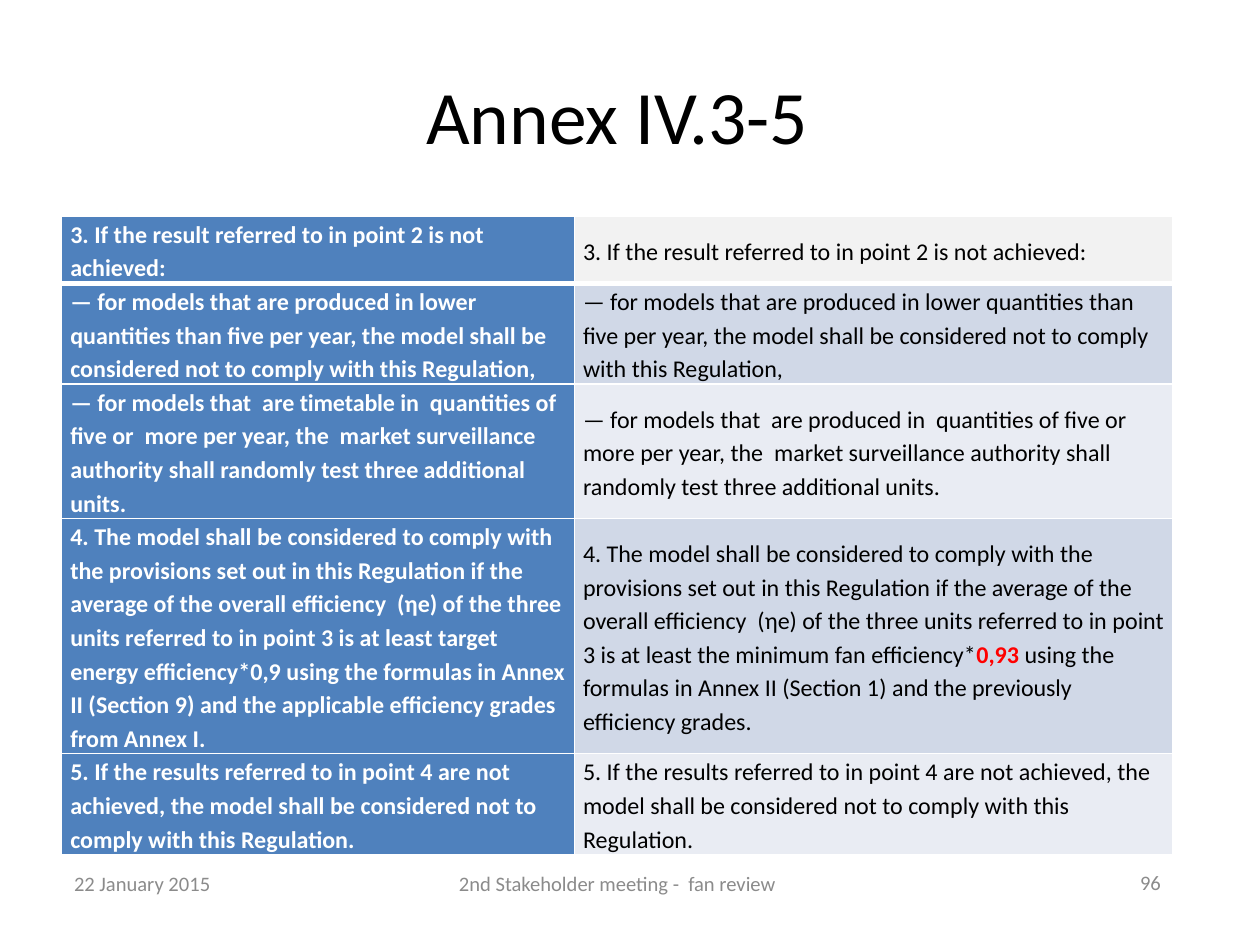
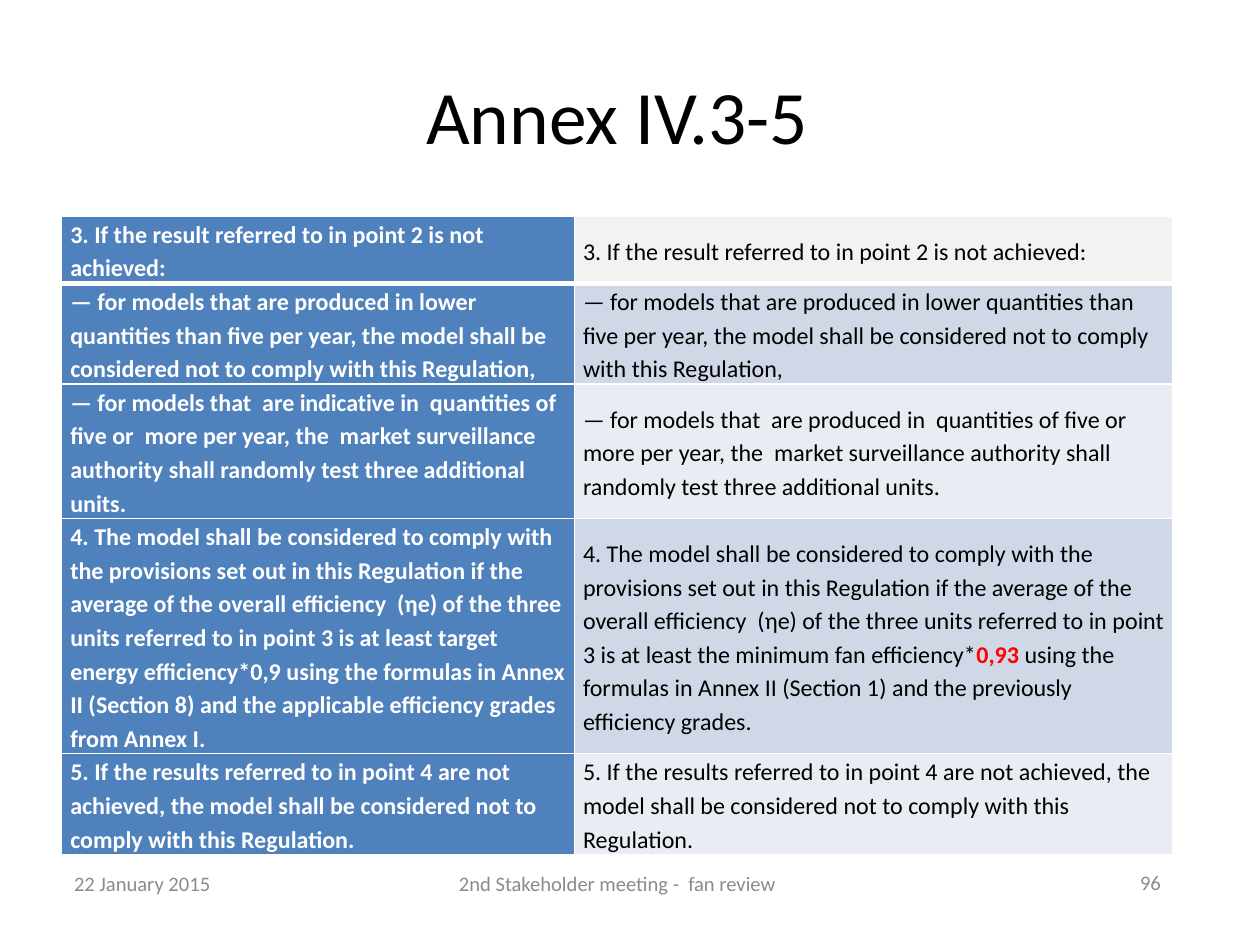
timetable: timetable -> indicative
9: 9 -> 8
